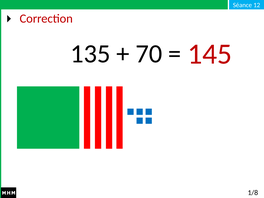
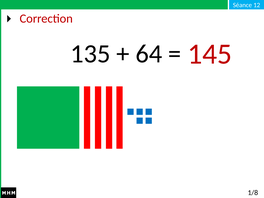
70: 70 -> 64
